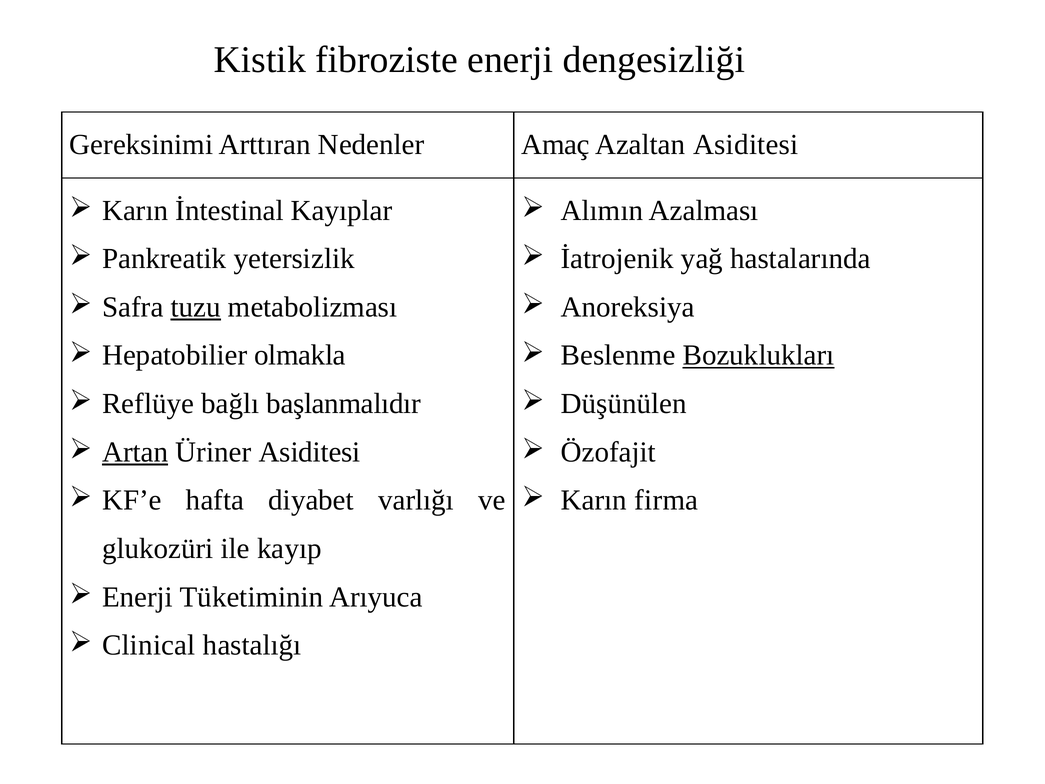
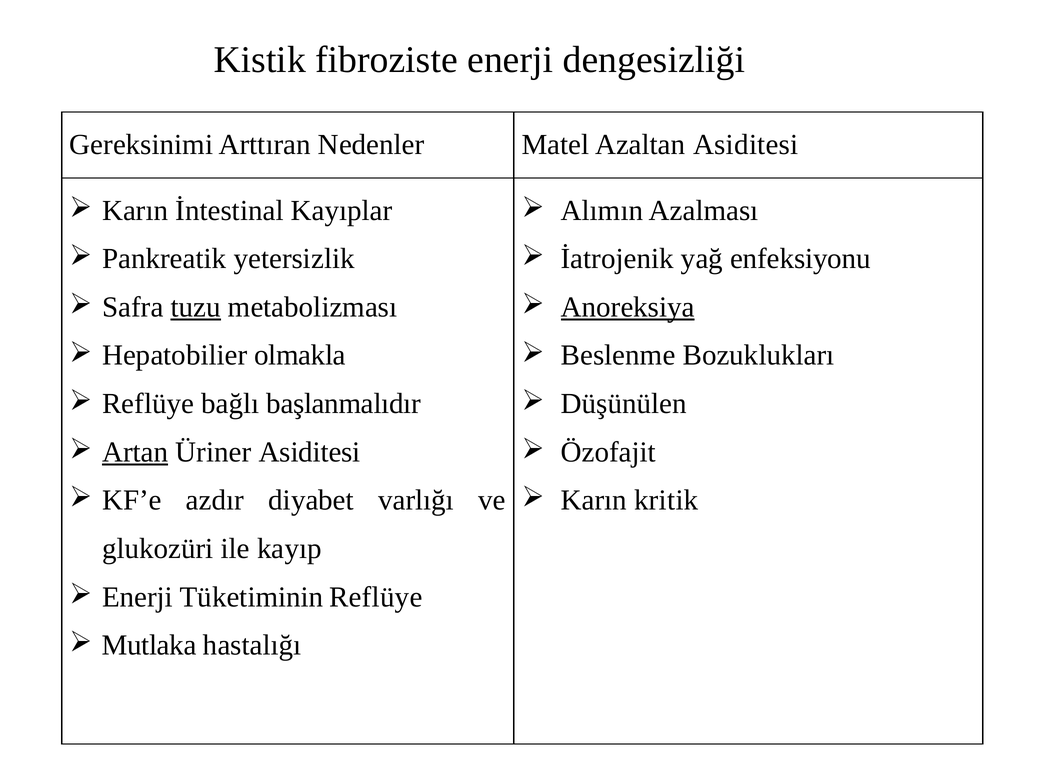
Amaç: Amaç -> Matel
hastalarında: hastalarında -> enfeksiyonu
Anoreksiya underline: none -> present
Bozuklukları underline: present -> none
hafta: hafta -> azdır
firma: firma -> kritik
Tüketiminin Arıyuca: Arıyuca -> Reflüye
Clinical: Clinical -> Mutlaka
